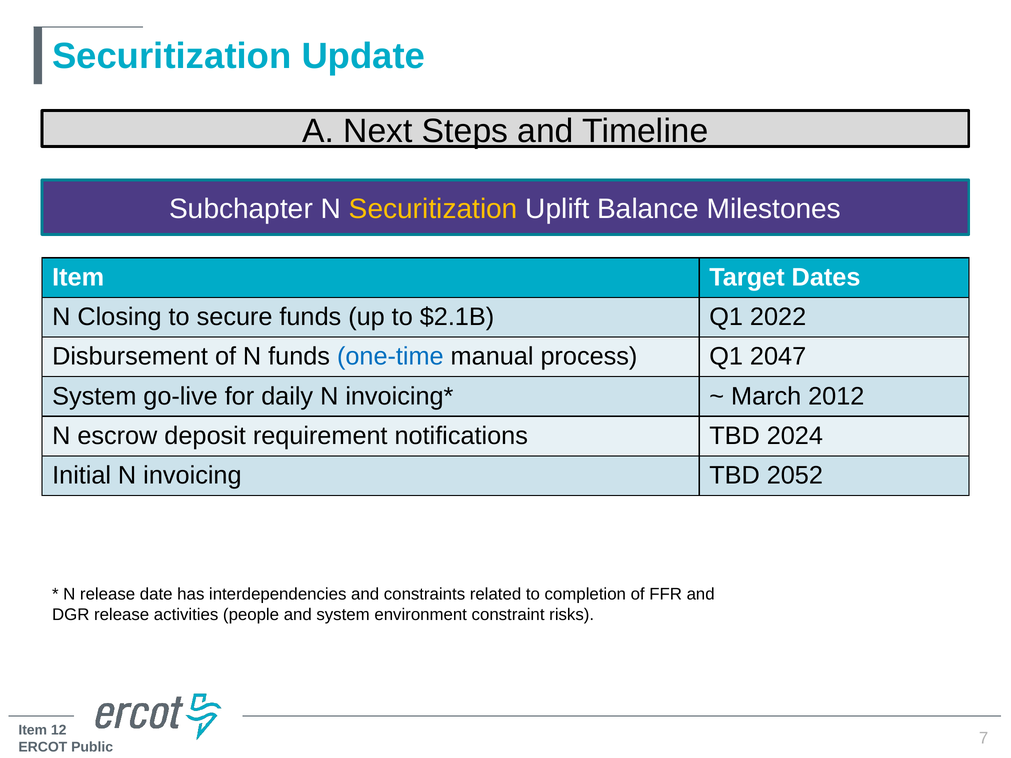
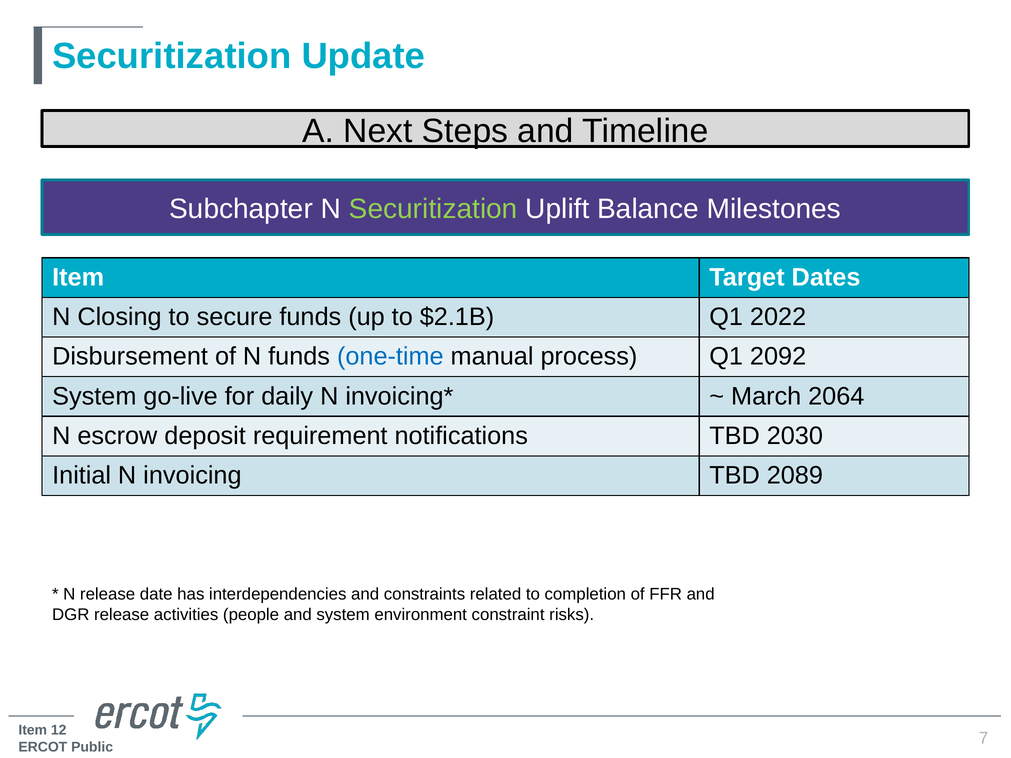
Securitization at (433, 209) colour: yellow -> light green
2047: 2047 -> 2092
2012: 2012 -> 2064
2024: 2024 -> 2030
2052: 2052 -> 2089
